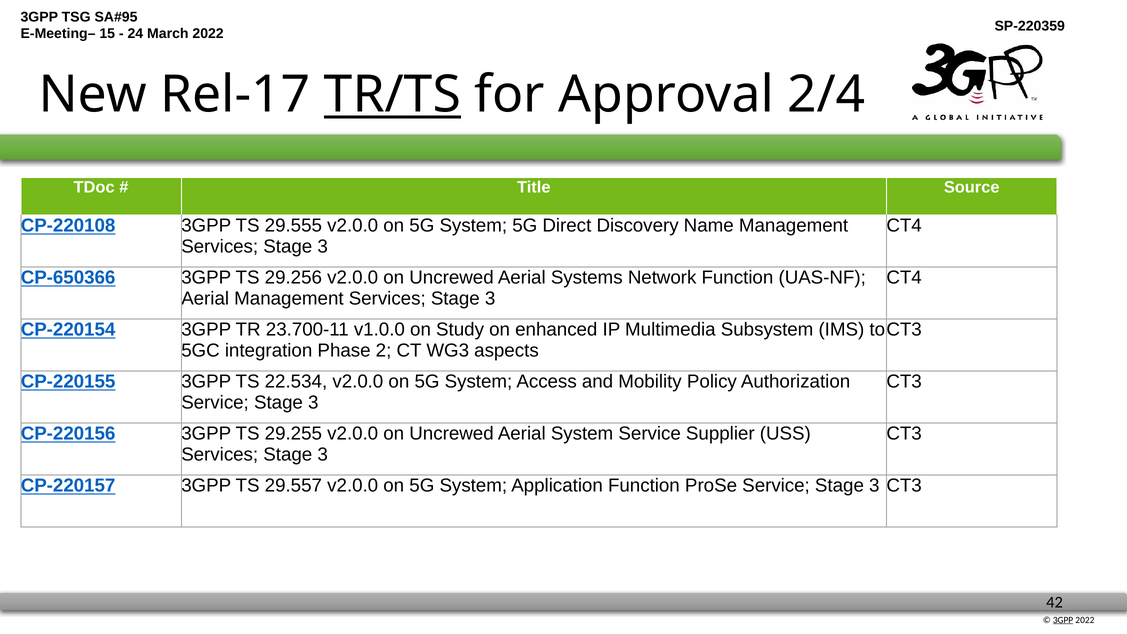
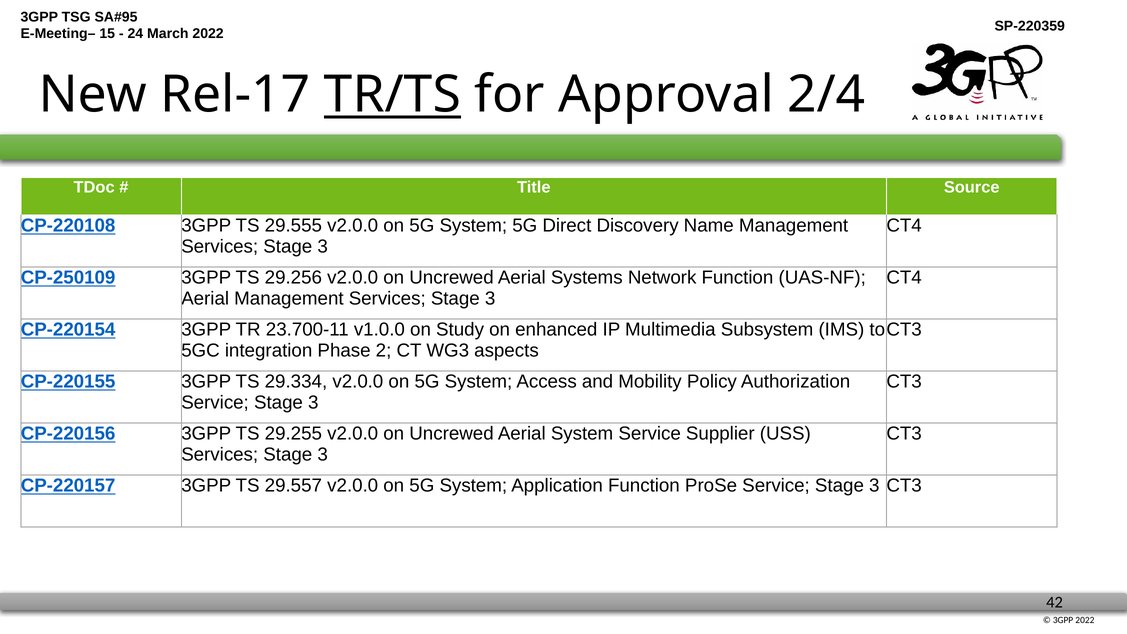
CP-650366: CP-650366 -> CP-250109
22.534: 22.534 -> 29.334
3GPP at (1063, 620) underline: present -> none
